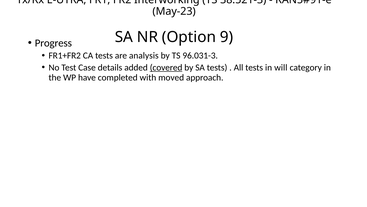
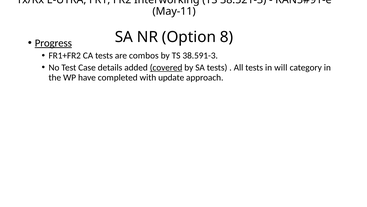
May-23: May-23 -> May-11
9: 9 -> 8
Progress underline: none -> present
analysis: analysis -> combos
96.031-3: 96.031-3 -> 38.591-3
moved: moved -> update
